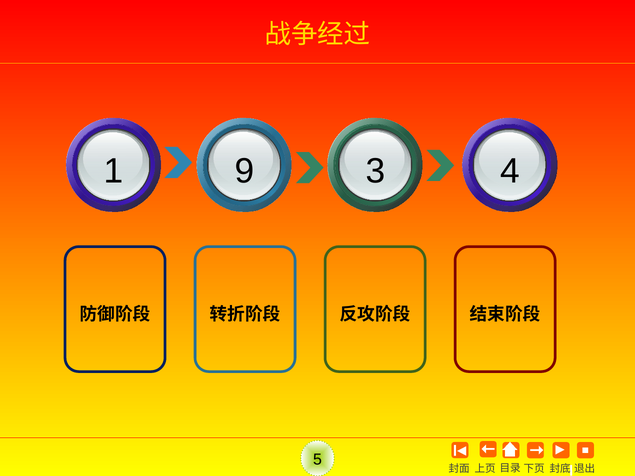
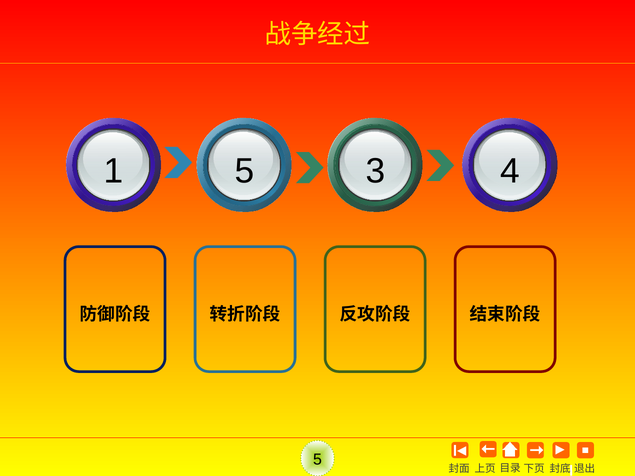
1 9: 9 -> 5
